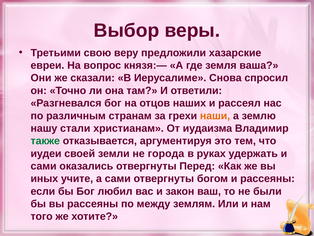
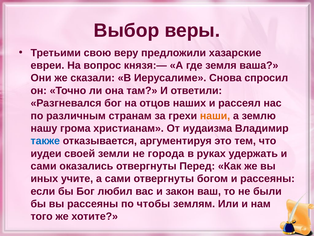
стали: стали -> грома
также colour: green -> blue
между: между -> чтобы
